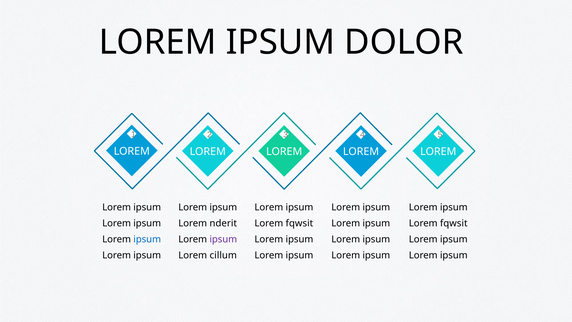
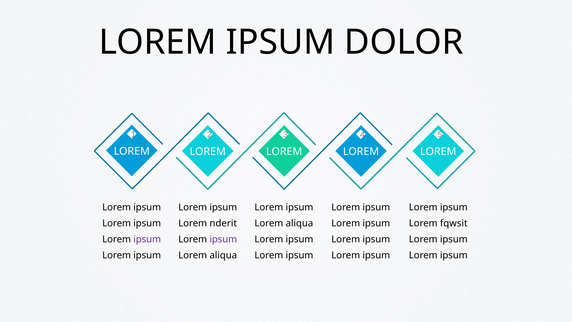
fqwsit at (299, 223): fqwsit -> aliqua
ipsum at (147, 239) colour: blue -> purple
cillum at (223, 255): cillum -> aliqua
